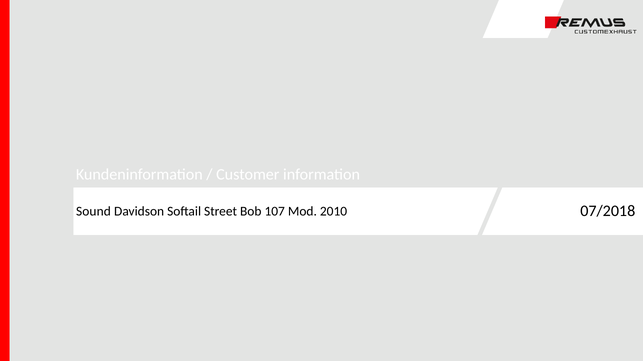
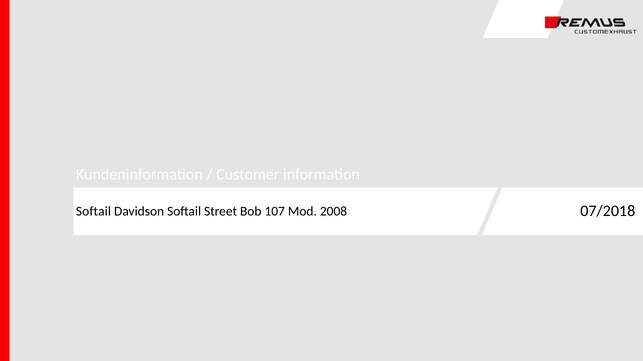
Sound at (93, 212): Sound -> Softail
2010: 2010 -> 2008
